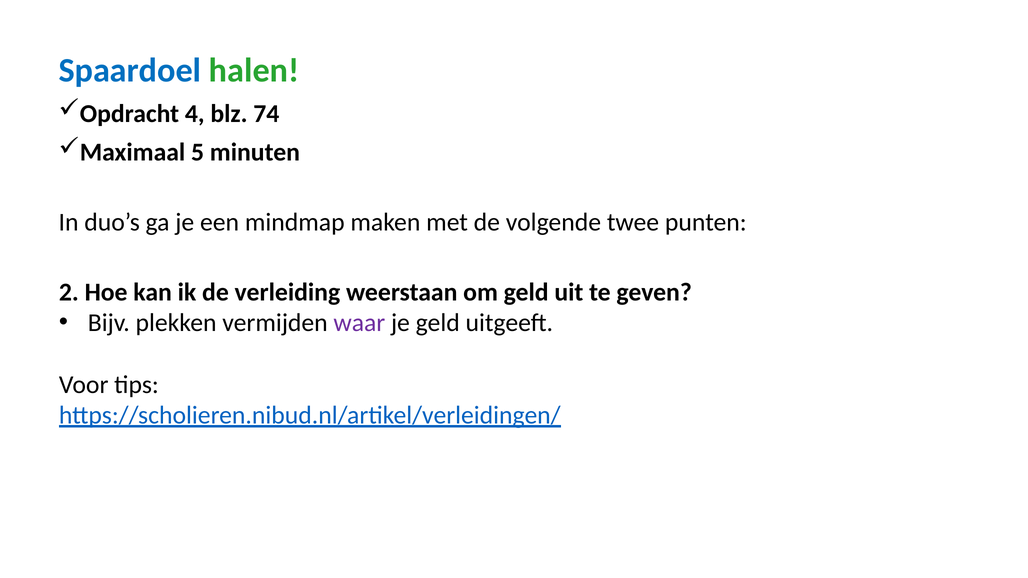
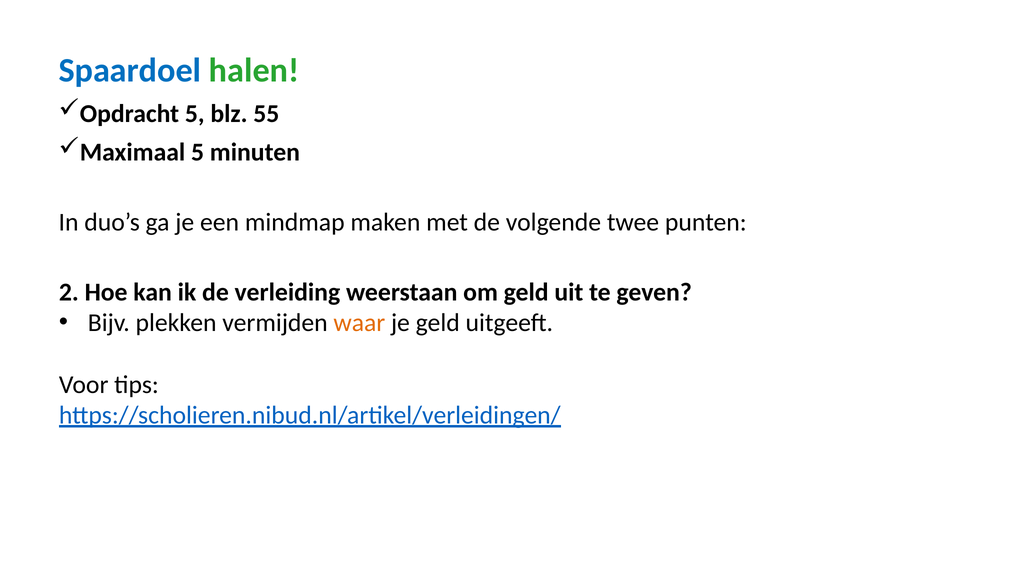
Opdracht 4: 4 -> 5
74: 74 -> 55
waar colour: purple -> orange
